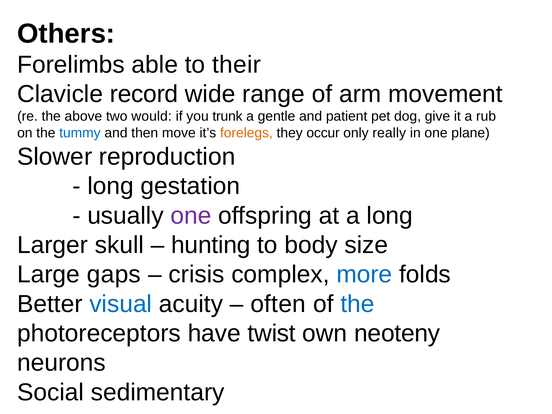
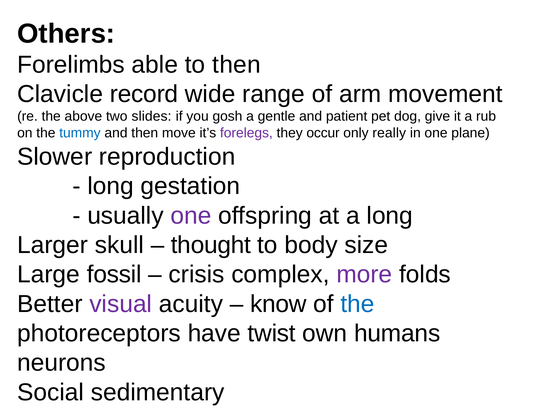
to their: their -> then
would: would -> slides
trunk: trunk -> gosh
forelegs colour: orange -> purple
hunting: hunting -> thought
gaps: gaps -> fossil
more colour: blue -> purple
visual colour: blue -> purple
often: often -> know
neoteny: neoteny -> humans
